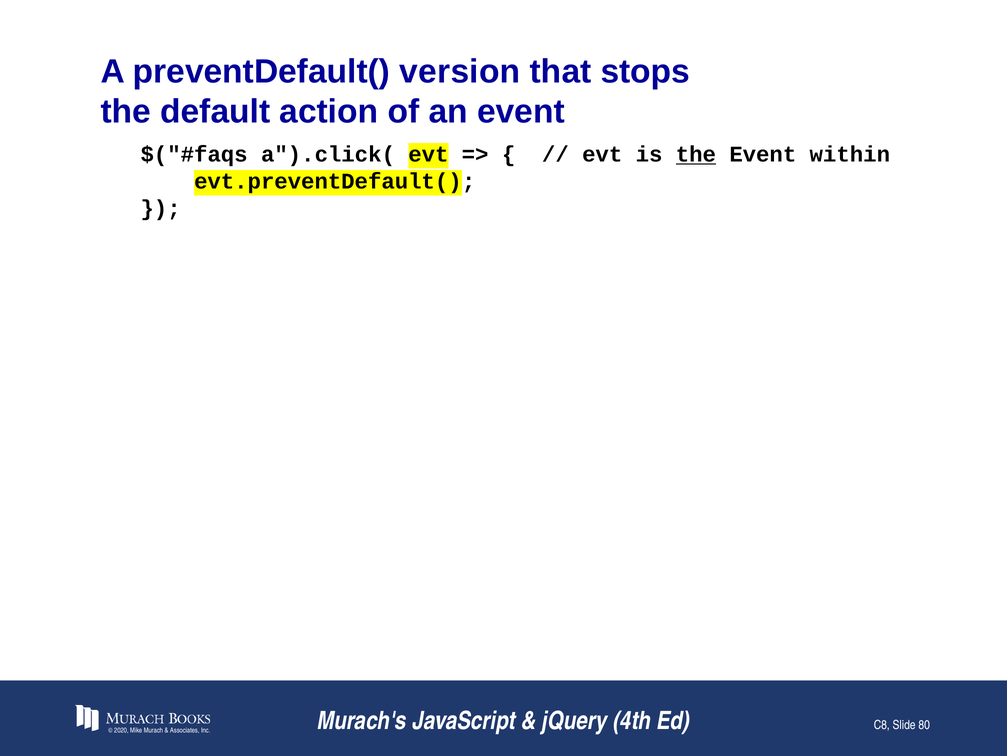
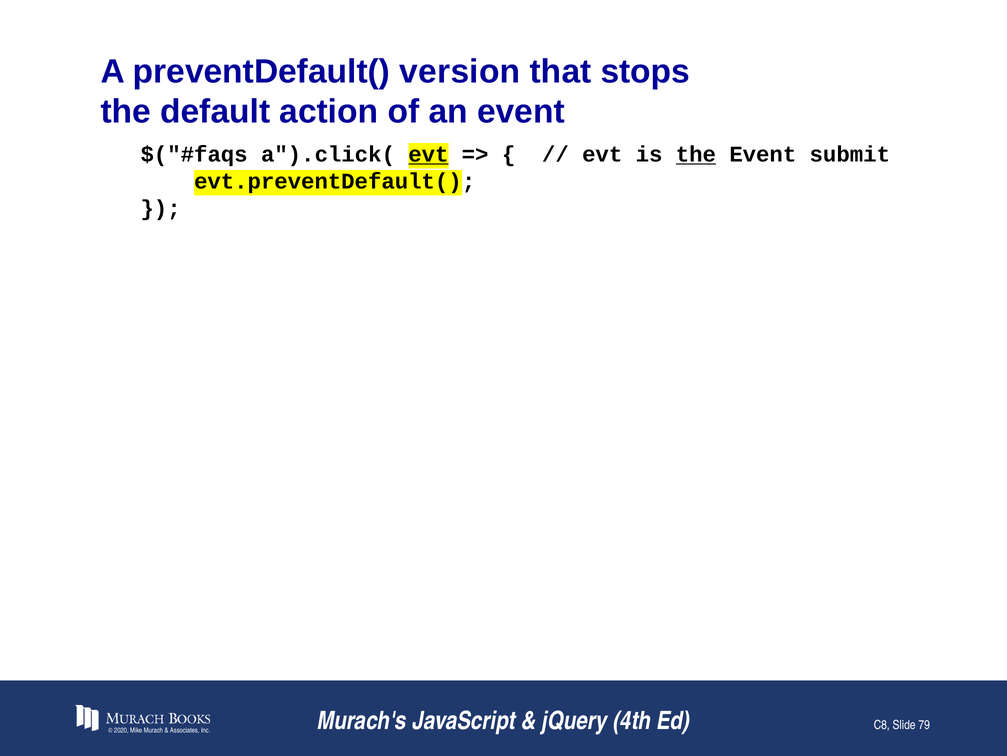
evt at (428, 154) underline: none -> present
within: within -> submit
80: 80 -> 79
